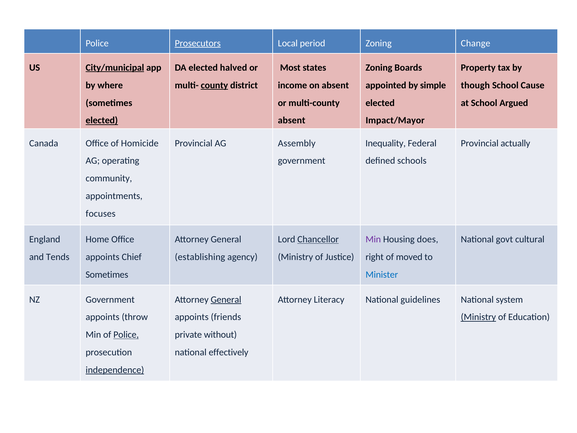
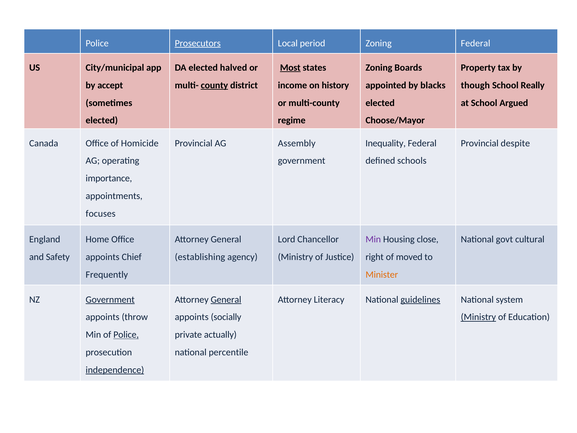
Zoning Change: Change -> Federal
City/municipal underline: present -> none
Most underline: none -> present
where: where -> accept
on absent: absent -> history
simple: simple -> blacks
Cause: Cause -> Really
elected at (102, 120) underline: present -> none
absent at (292, 120): absent -> regime
Impact/Mayor: Impact/Mayor -> Choose/Mayor
actually: actually -> despite
community: community -> importance
Chancellor underline: present -> none
does: does -> close
Tends: Tends -> Safety
Sometimes at (107, 274): Sometimes -> Frequently
Minister colour: blue -> orange
Government at (110, 299) underline: none -> present
guidelines underline: none -> present
friends: friends -> socially
without: without -> actually
effectively: effectively -> percentile
